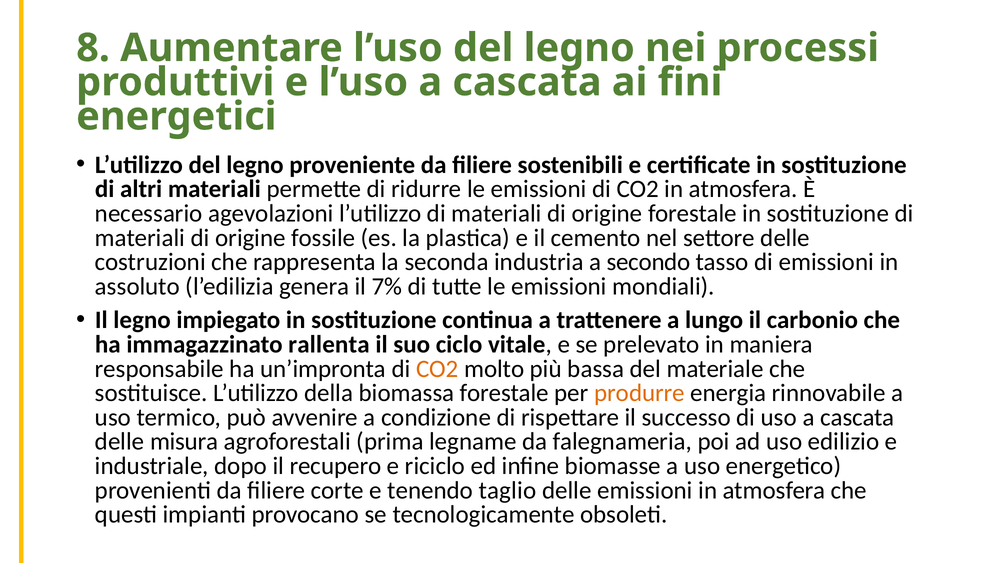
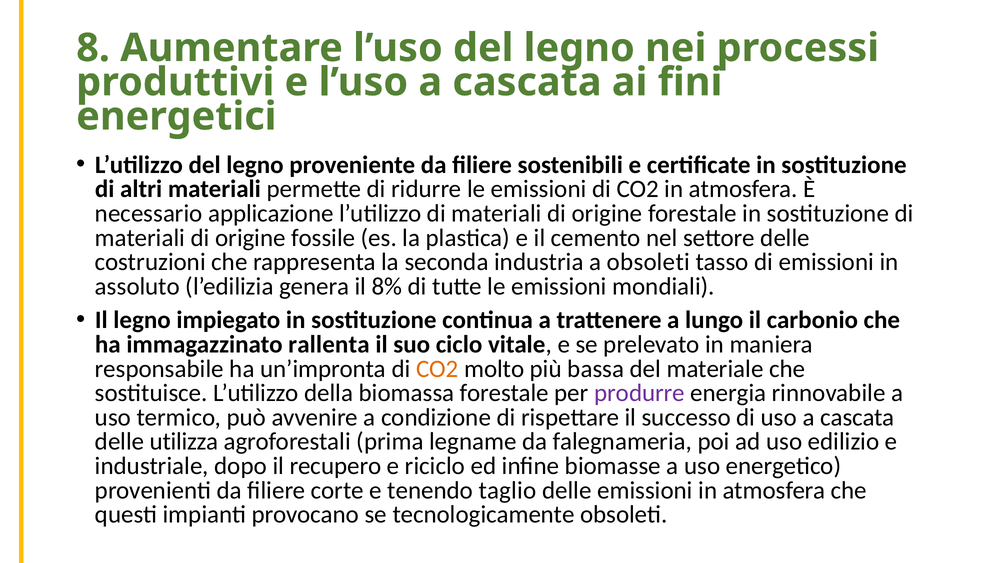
agevolazioni: agevolazioni -> applicazione
a secondo: secondo -> obsoleti
7%: 7% -> 8%
produrre colour: orange -> purple
misura: misura -> utilizza
